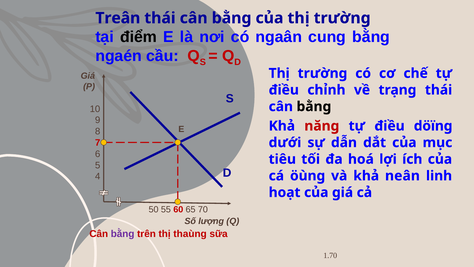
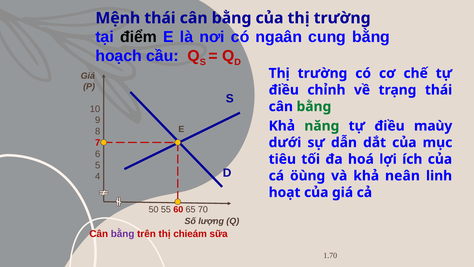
Treân: Treân -> Mệnh
ngaén: ngaén -> hoạch
bằng at (314, 106) colour: black -> green
năng colour: red -> green
döïng: döïng -> maùy
thaùng: thaùng -> chieám
